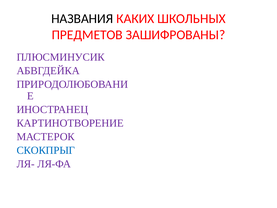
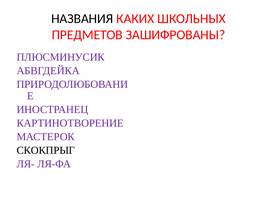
СКОКПРЫГ colour: blue -> black
